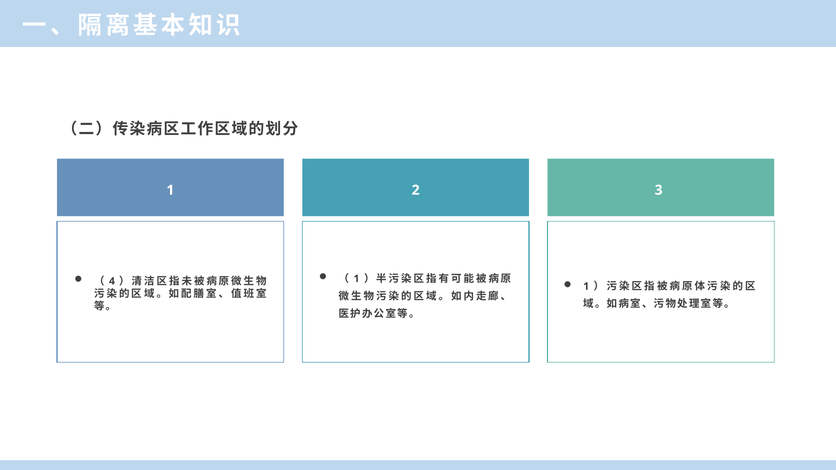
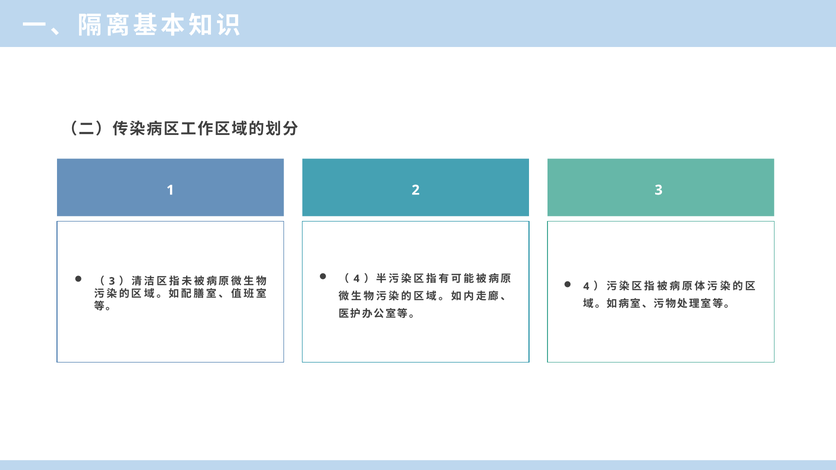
1 at (357, 279): 1 -> 4
4 at (112, 281): 4 -> 3
1 at (586, 287): 1 -> 4
